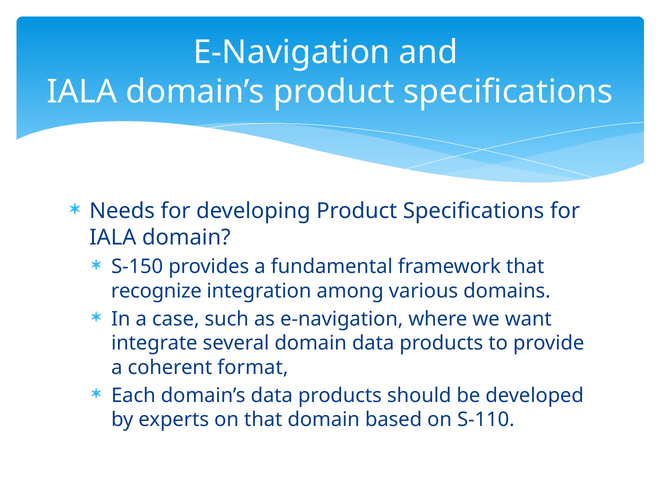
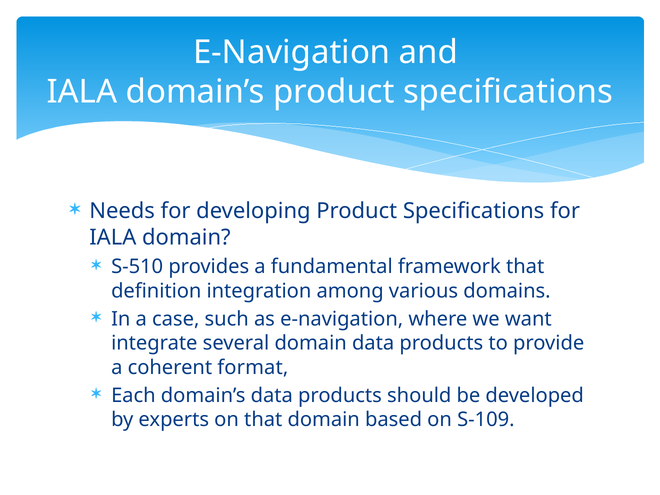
S-150: S-150 -> S-510
recognize: recognize -> definition
S-110: S-110 -> S-109
